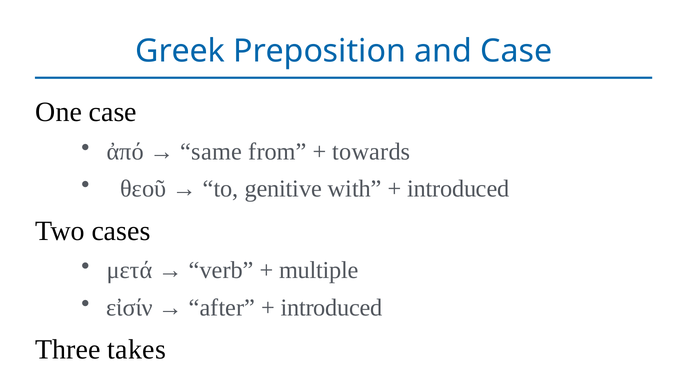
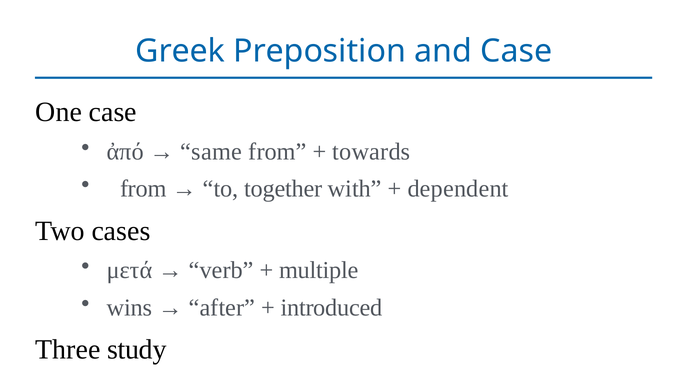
θεοῦ at (143, 189): θεοῦ -> from
genitive: genitive -> together
introduced at (458, 189): introduced -> dependent
εἰσίν: εἰσίν -> wins
takes: takes -> study
